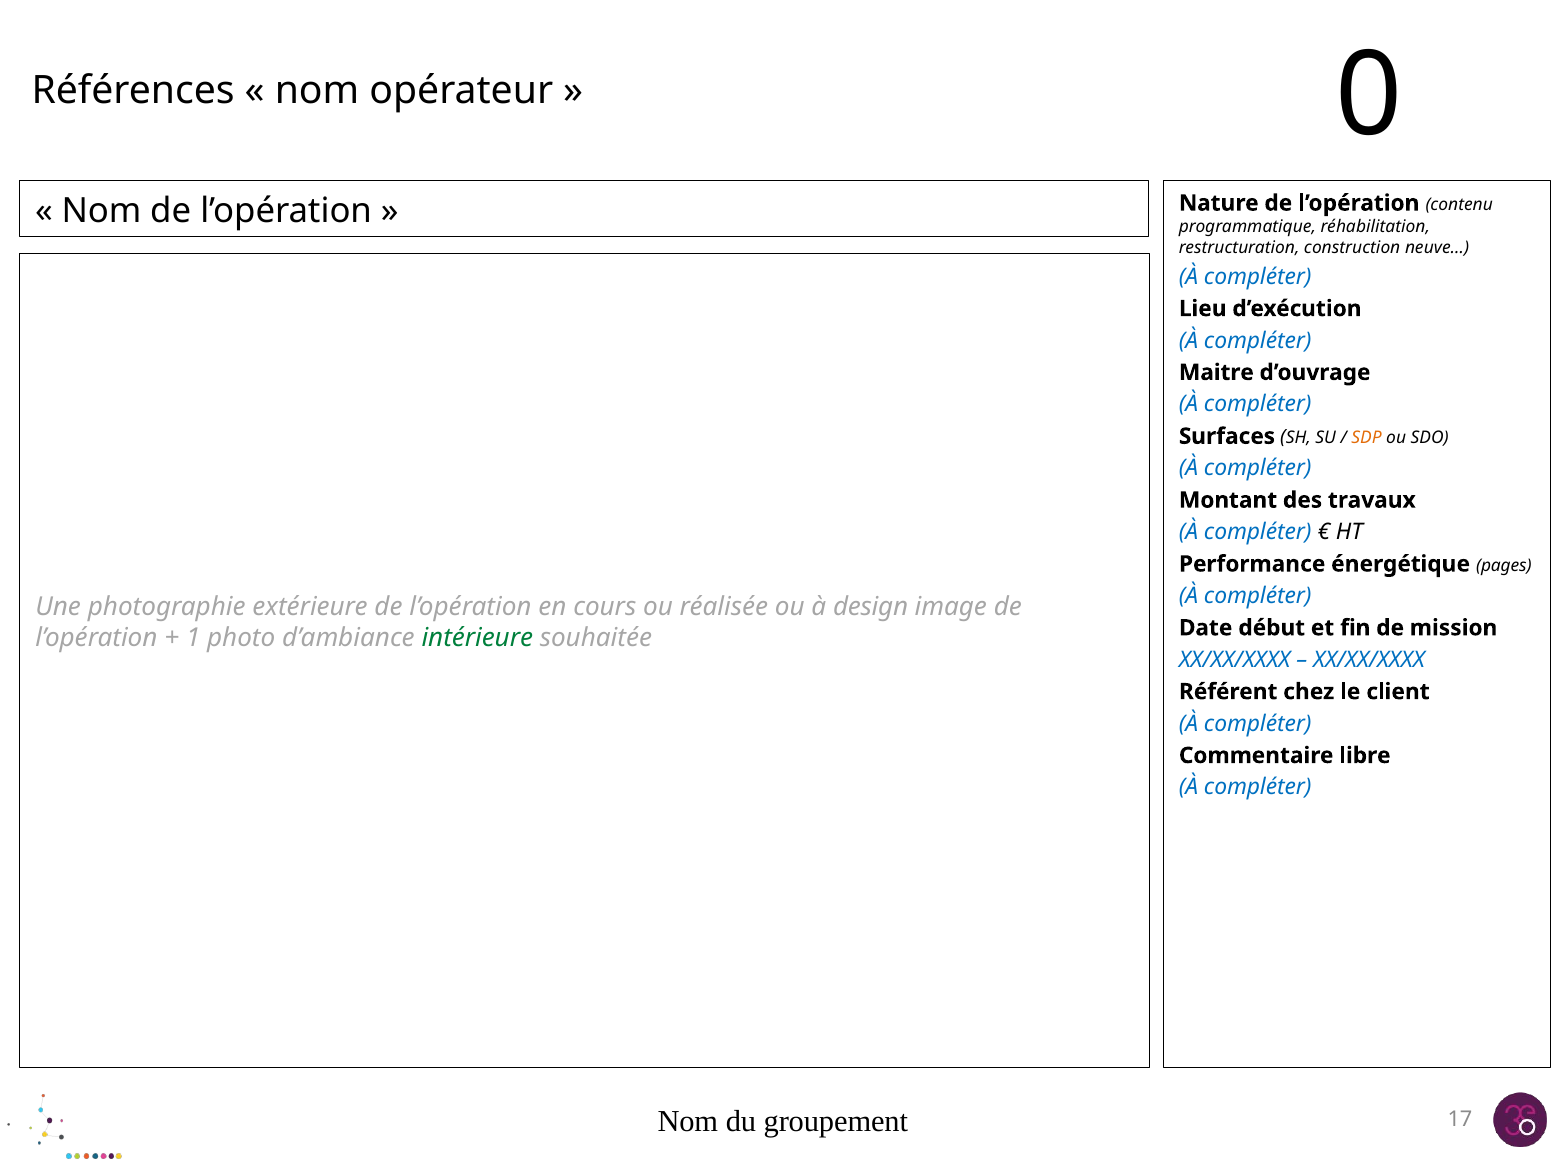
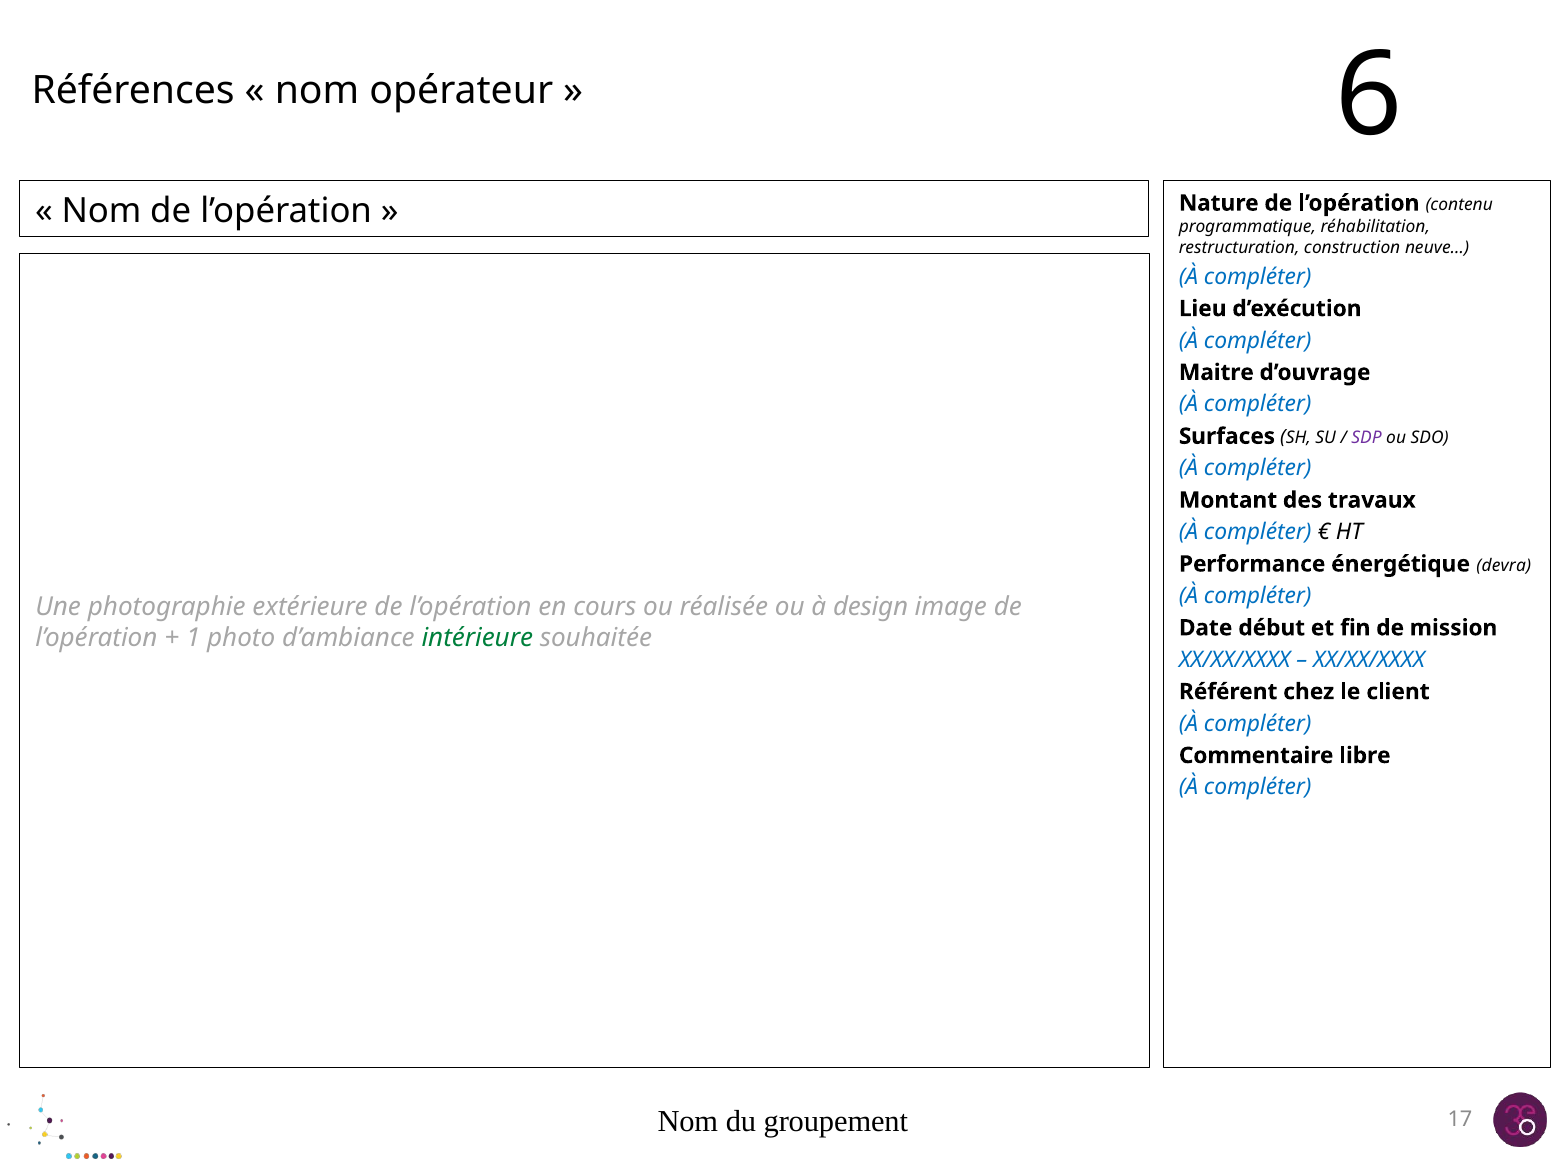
0: 0 -> 6
SDP colour: orange -> purple
pages: pages -> devra
